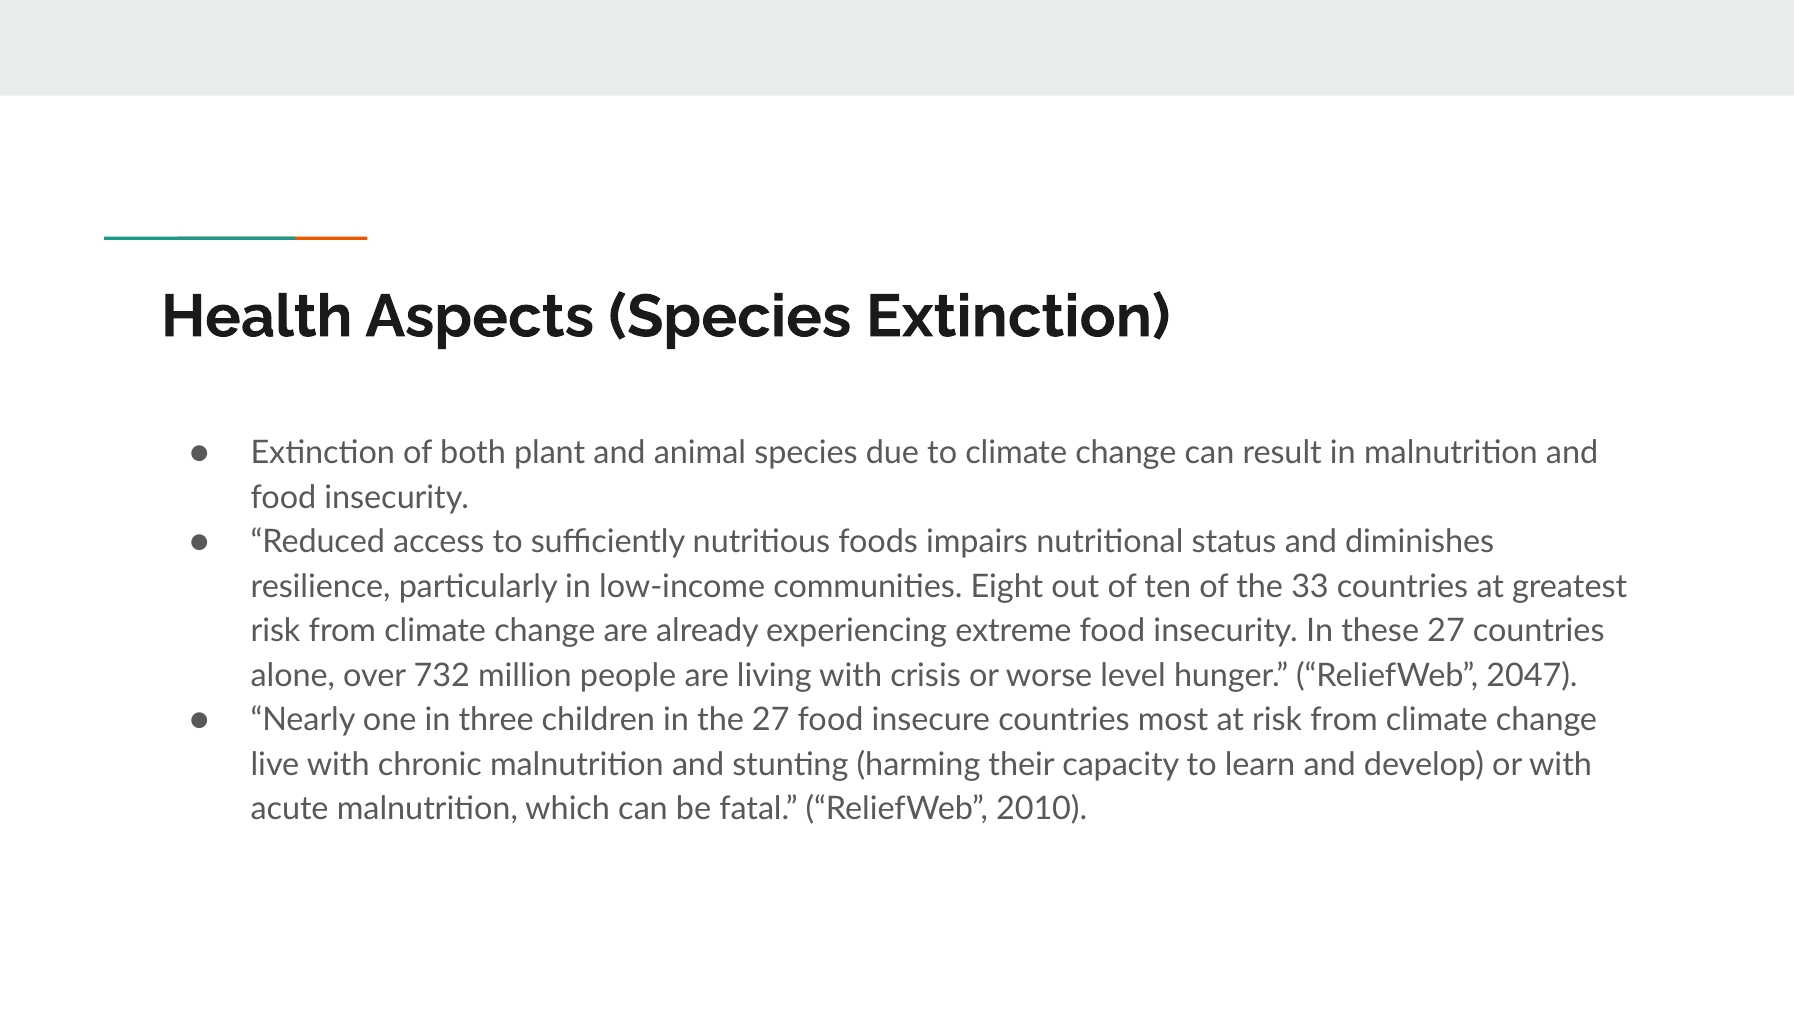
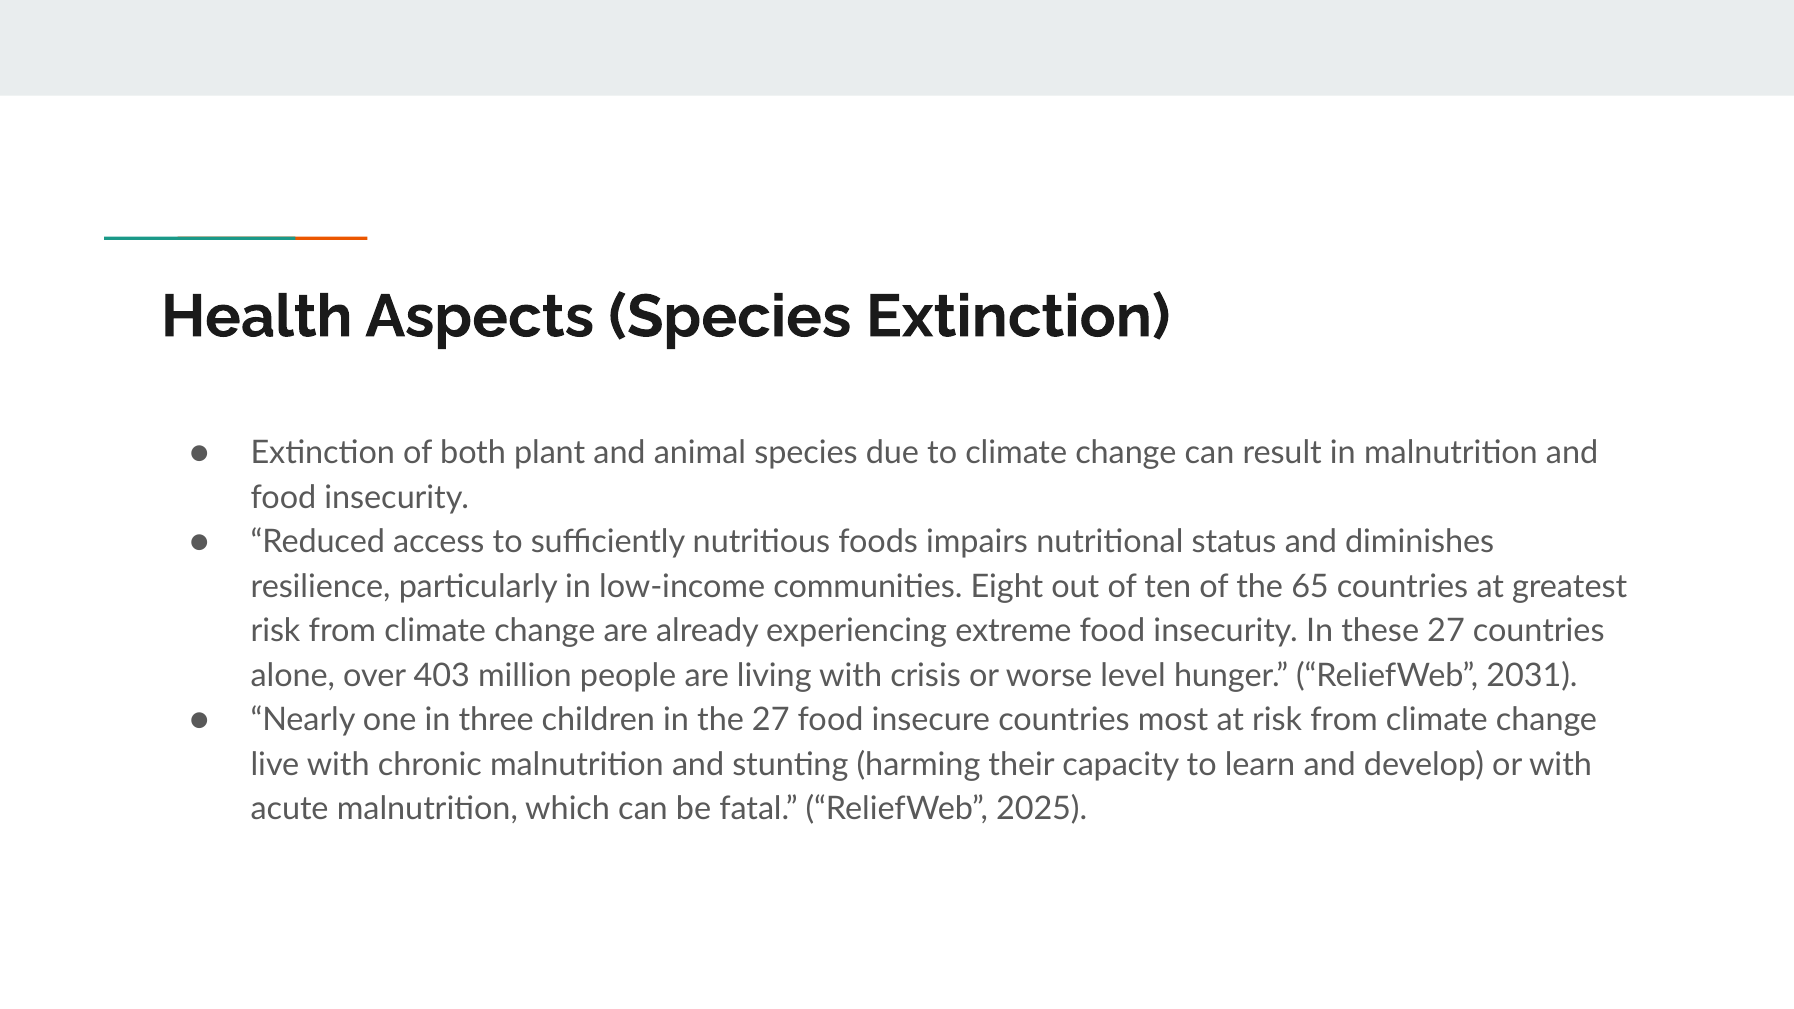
33: 33 -> 65
732: 732 -> 403
2047: 2047 -> 2031
2010: 2010 -> 2025
